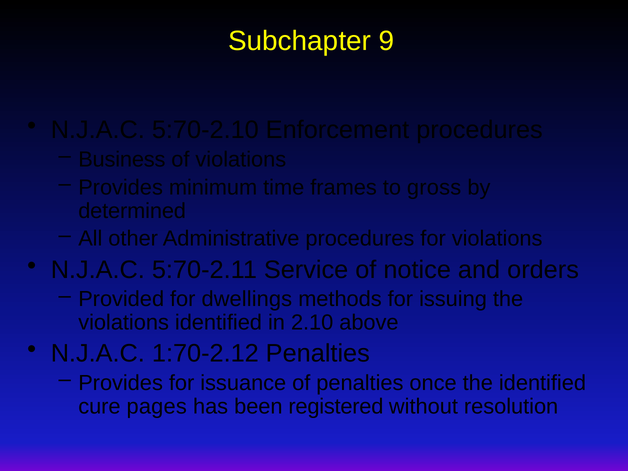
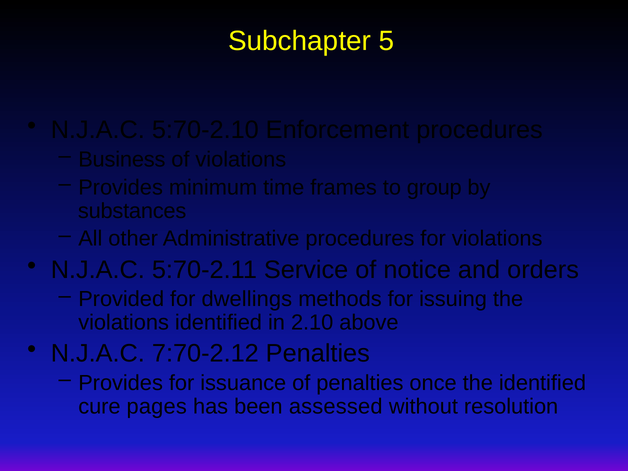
9: 9 -> 5
gross: gross -> group
determined: determined -> substances
1:70-2.12: 1:70-2.12 -> 7:70-2.12
registered: registered -> assessed
